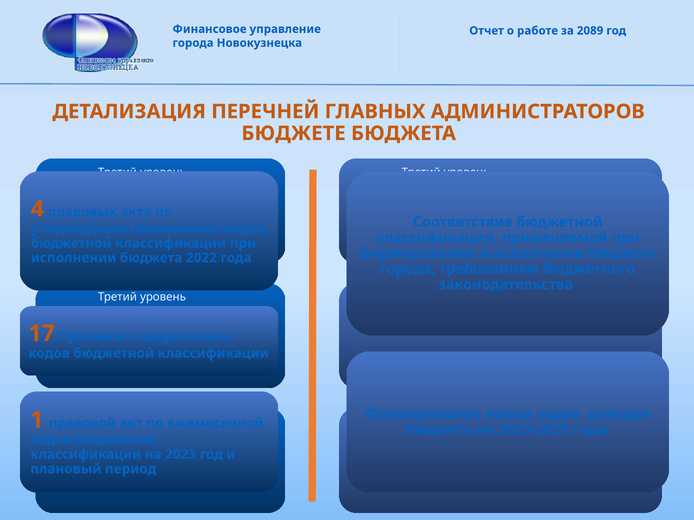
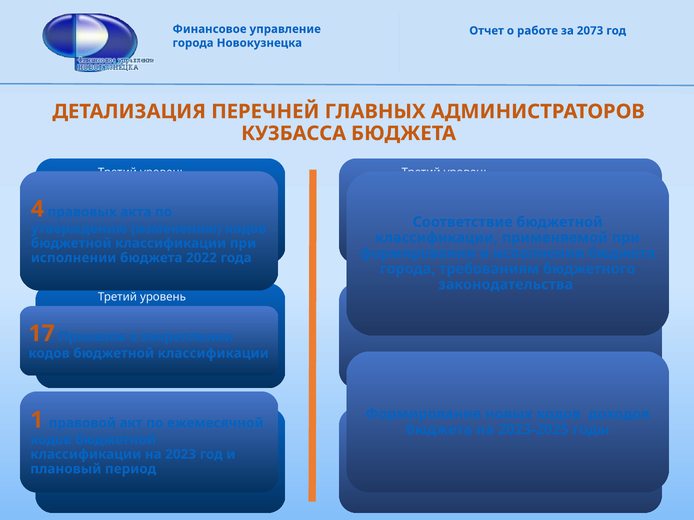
2089: 2089 -> 2073
БЮДЖЕТЕ: БЮДЖЕТЕ -> КУЗБАССА
